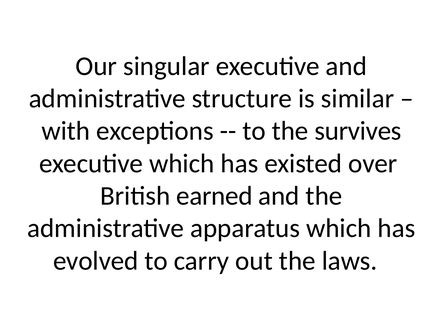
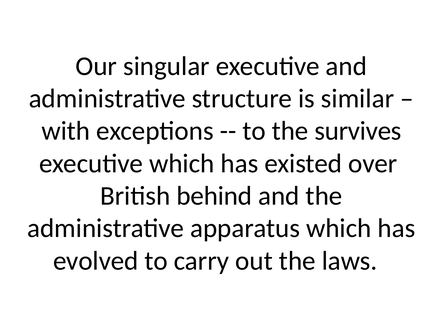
earned: earned -> behind
